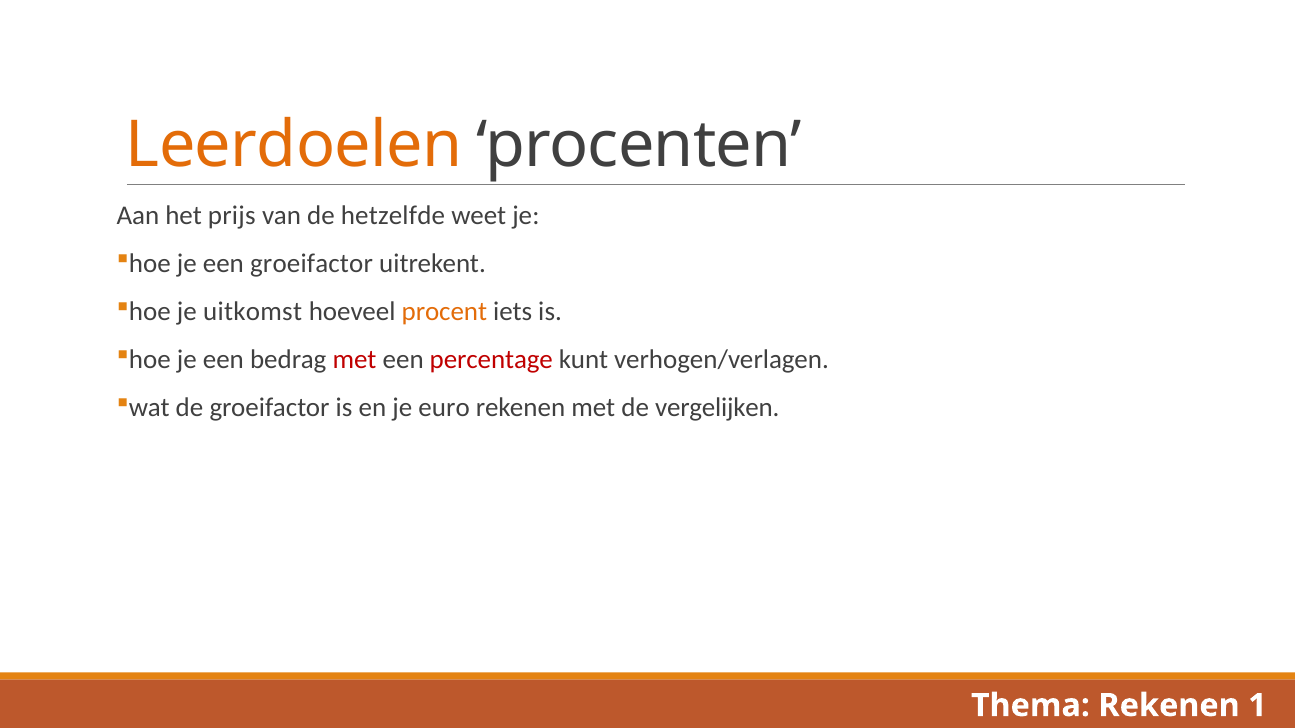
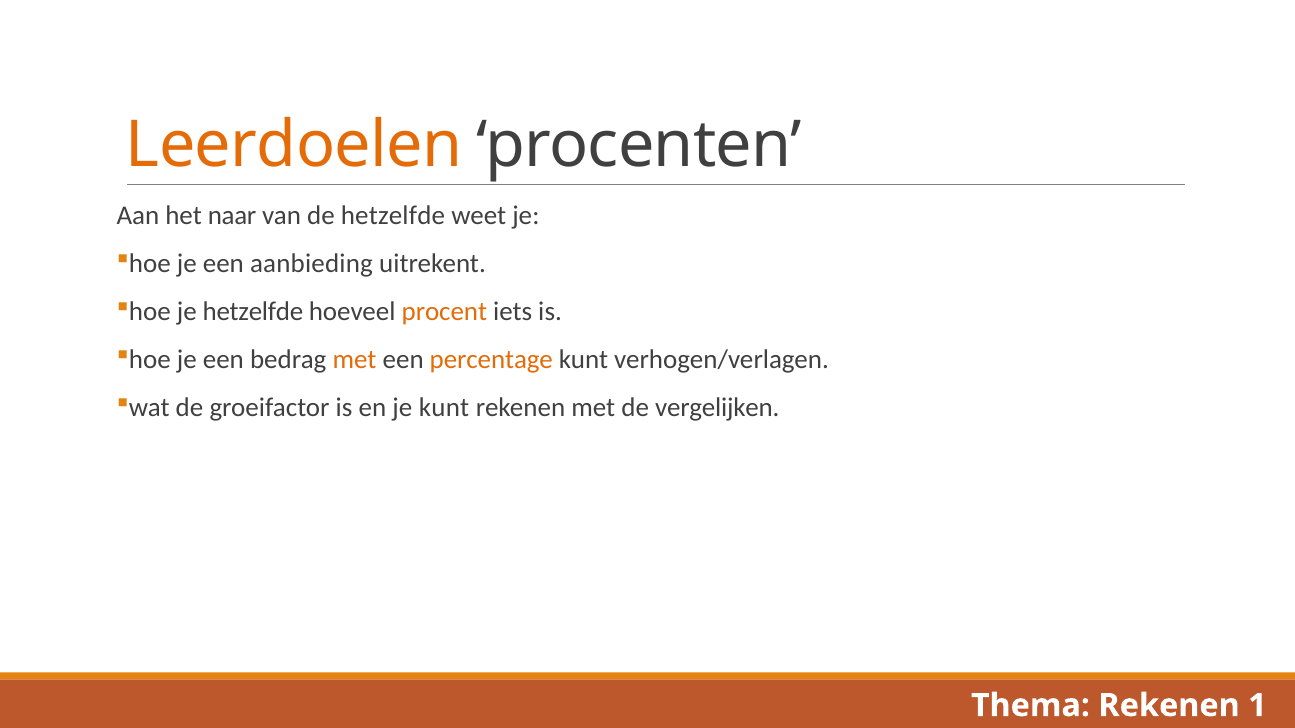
prijs: prijs -> naar
een groeifactor: groeifactor -> aanbieding
je uitkomst: uitkomst -> hetzelfde
met at (355, 360) colour: red -> orange
percentage colour: red -> orange
je euro: euro -> kunt
